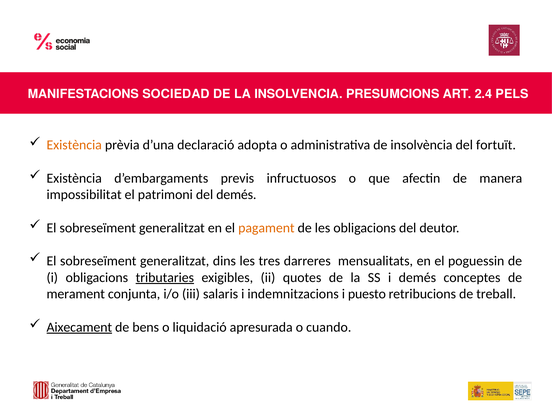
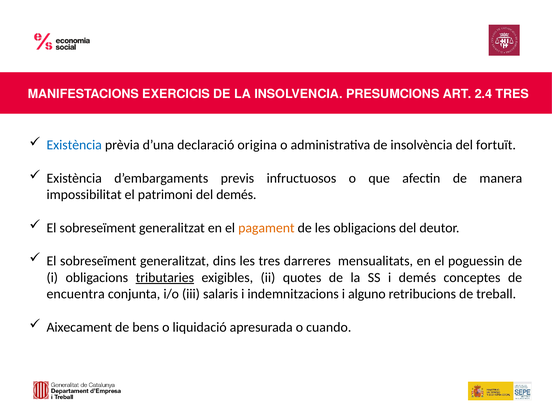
SOCIEDAD: SOCIEDAD -> EXERCICIS
2.4 PELS: PELS -> TRES
Existència at (74, 145) colour: orange -> blue
adopta: adopta -> origina
merament: merament -> encuentra
puesto: puesto -> alguno
Aixecament underline: present -> none
